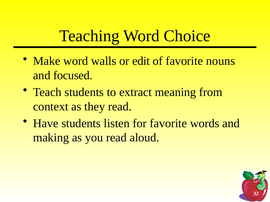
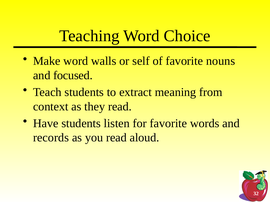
edit: edit -> self
making: making -> records
